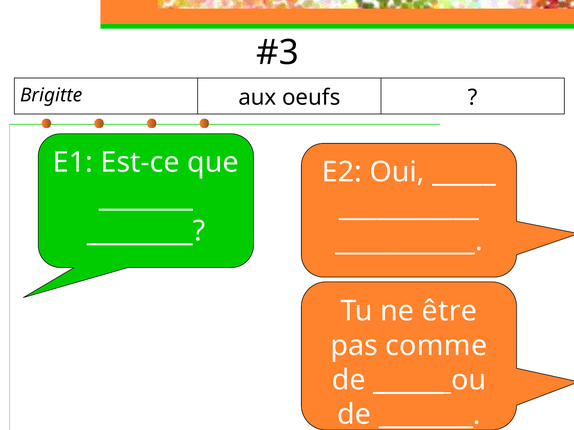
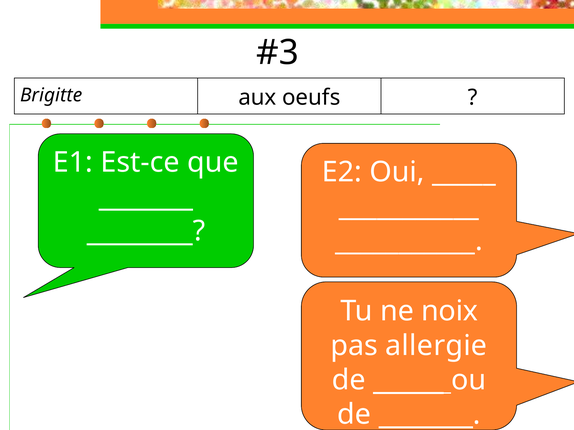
être: être -> noix
comme: comme -> allergie
